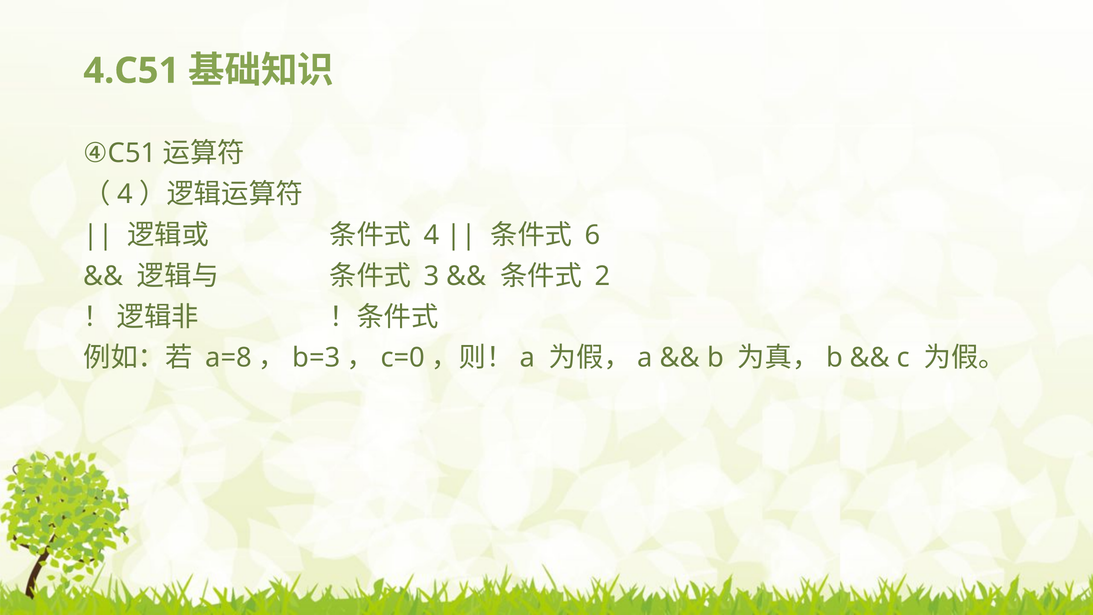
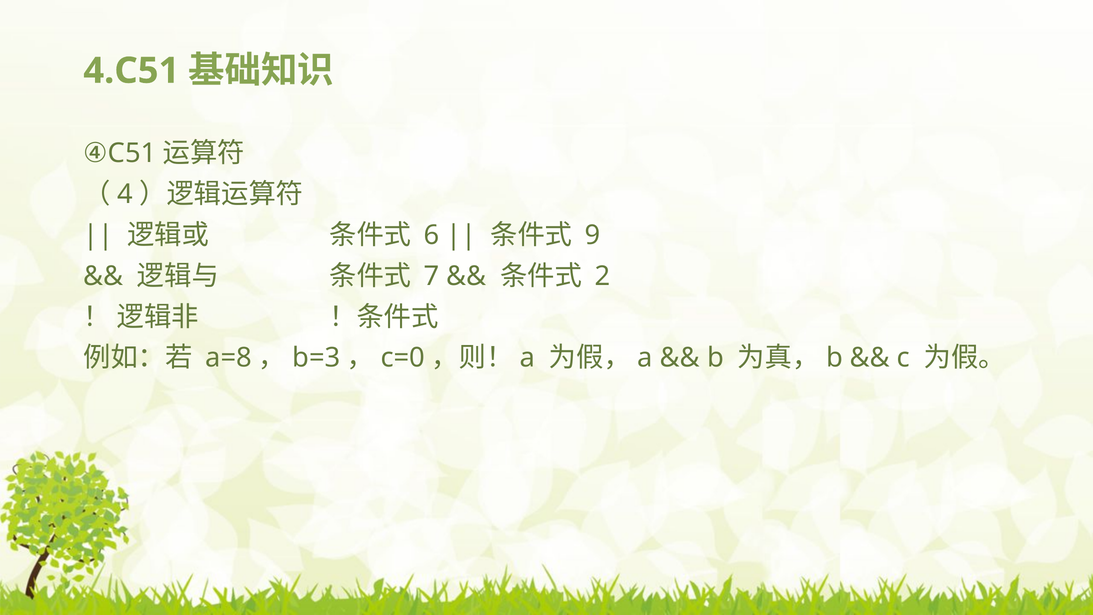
4 at (432, 235): 4 -> 6
6: 6 -> 9
3: 3 -> 7
